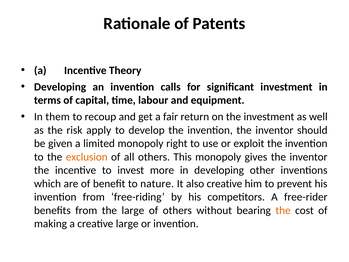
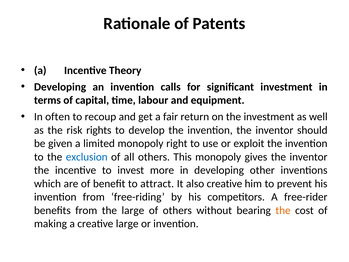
them: them -> often
apply: apply -> rights
exclusion colour: orange -> blue
nature: nature -> attract
